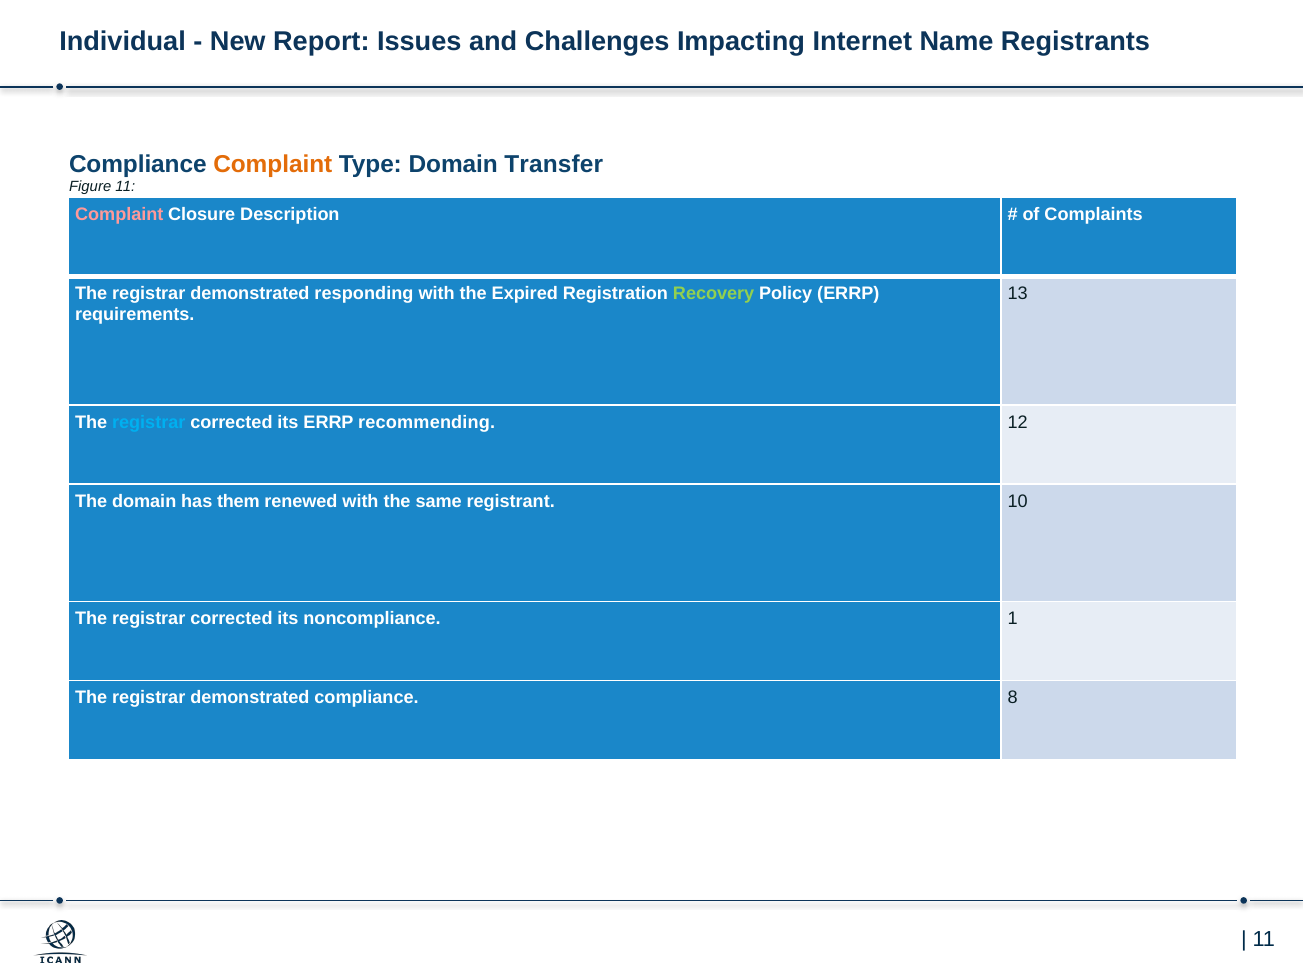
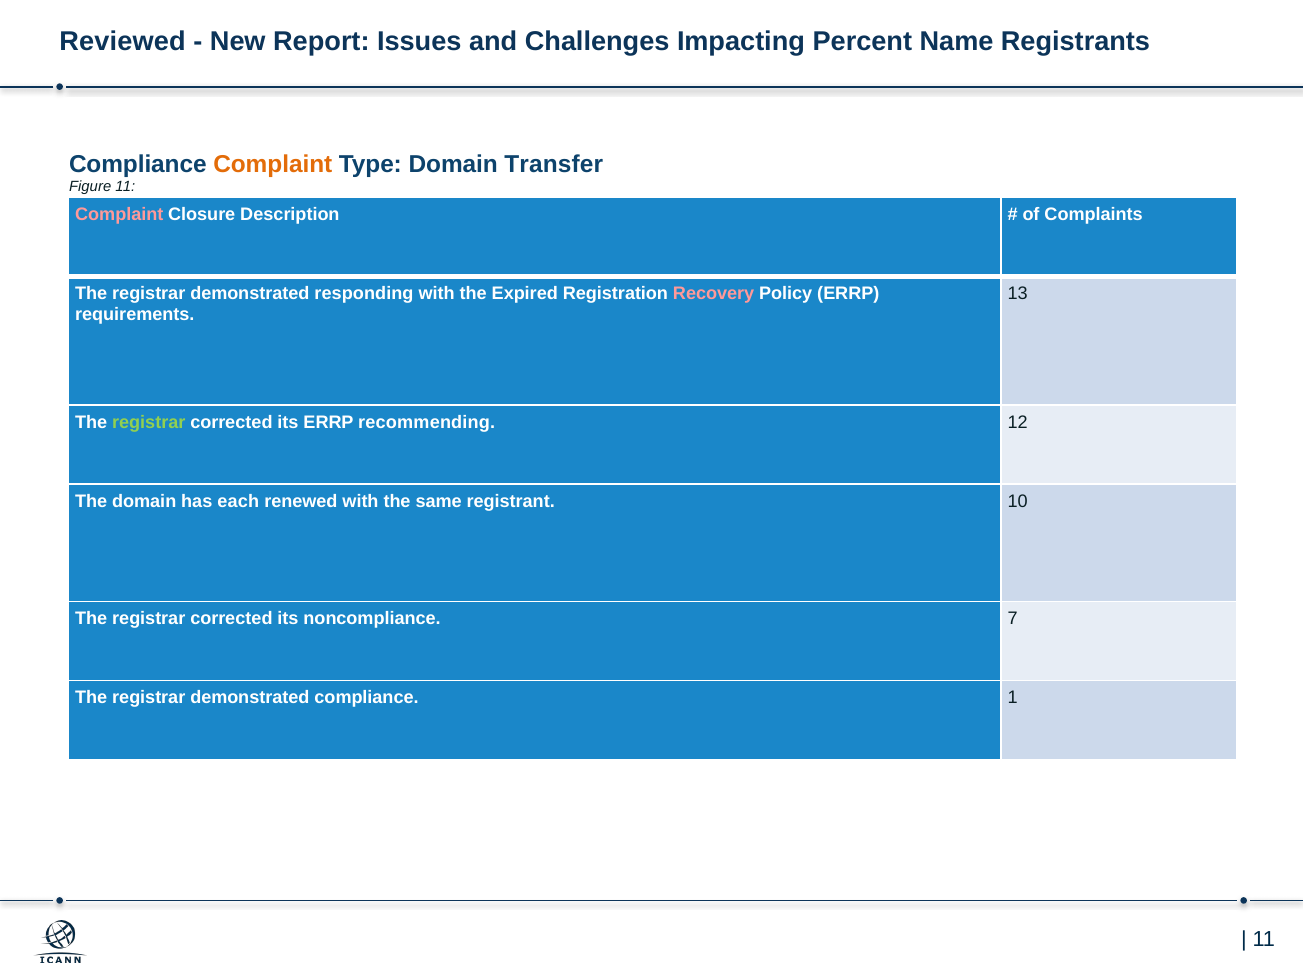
Individual: Individual -> Reviewed
Internet: Internet -> Percent
Recovery colour: light green -> pink
registrar at (149, 422) colour: light blue -> light green
them: them -> each
1: 1 -> 7
8: 8 -> 1
